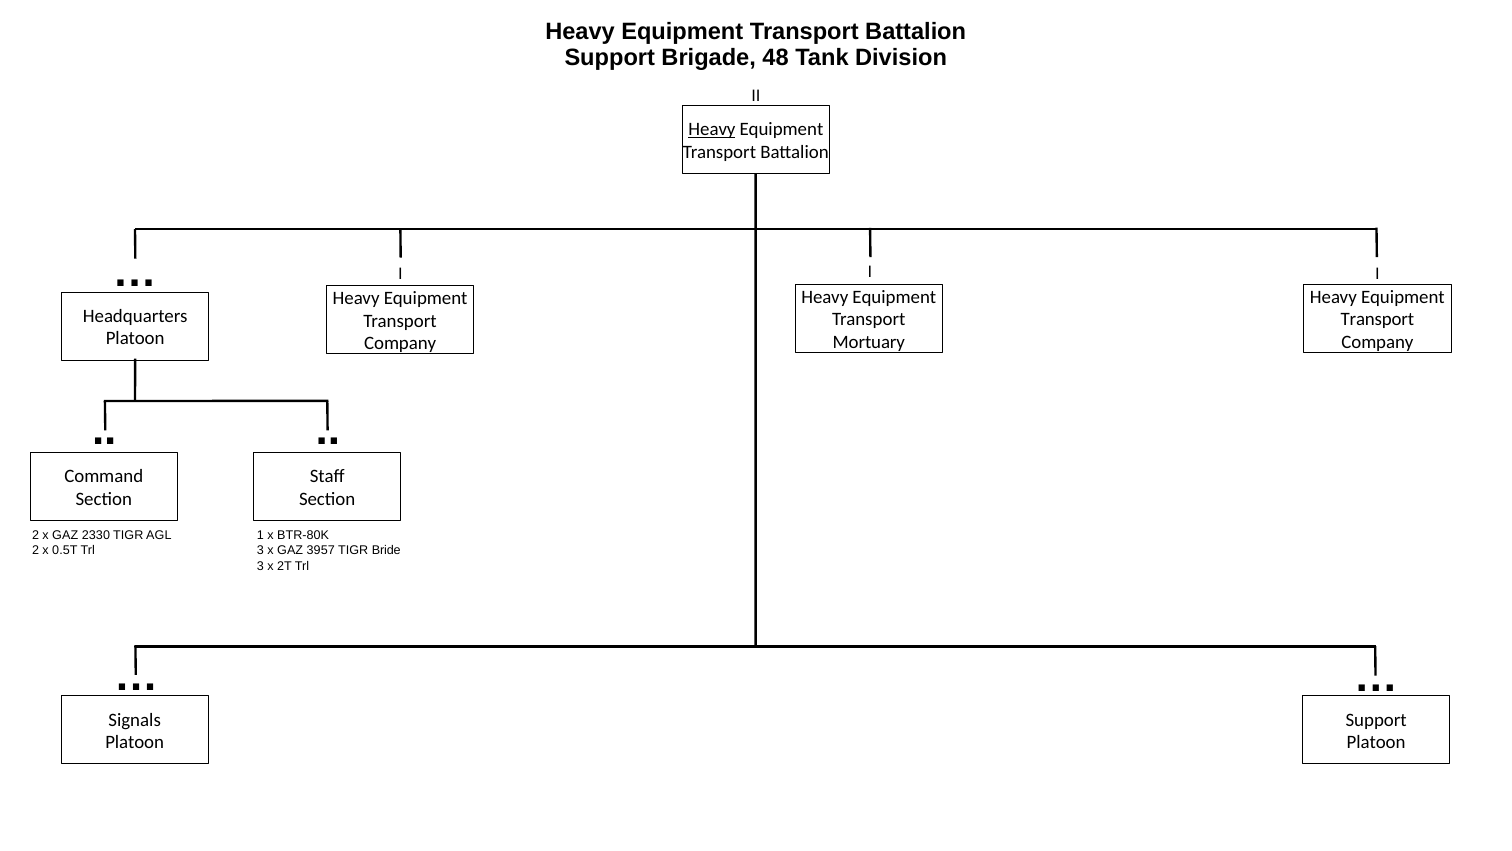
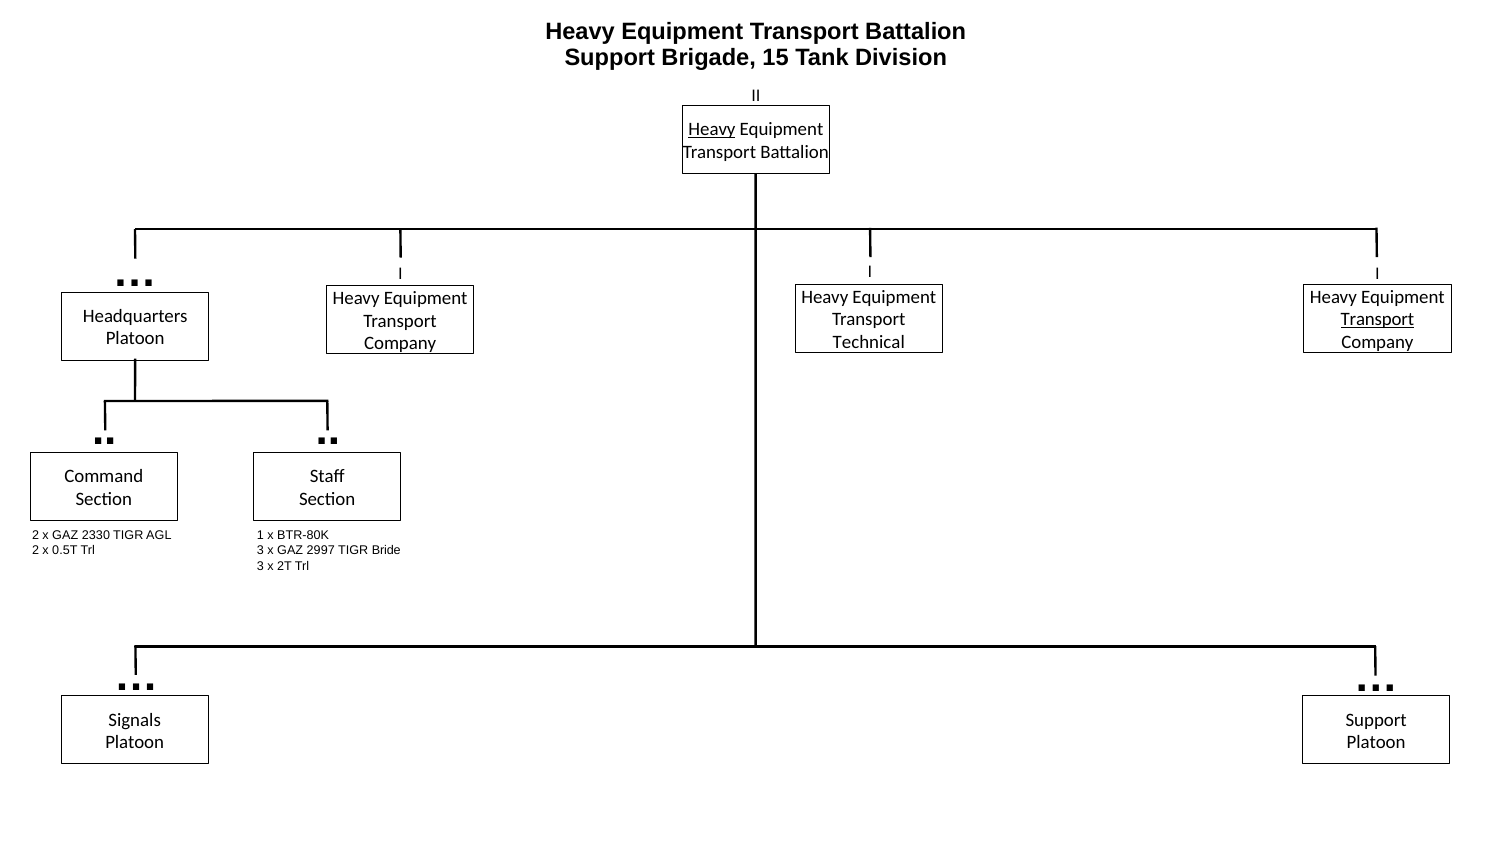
48: 48 -> 15
Transport at (1377, 319) underline: none -> present
Mortuary: Mortuary -> Technical
3957: 3957 -> 2997
